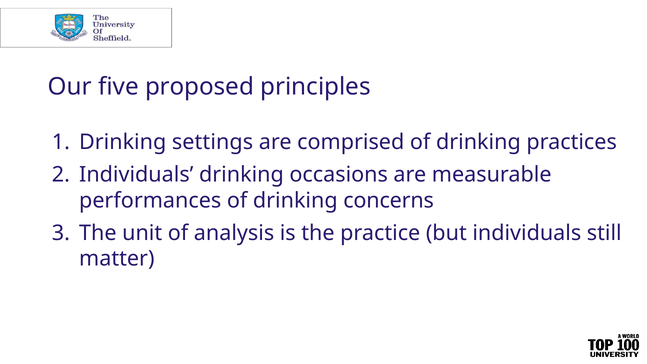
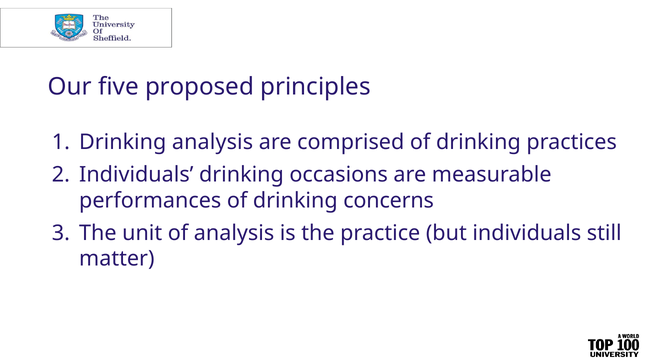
Drinking settings: settings -> analysis
